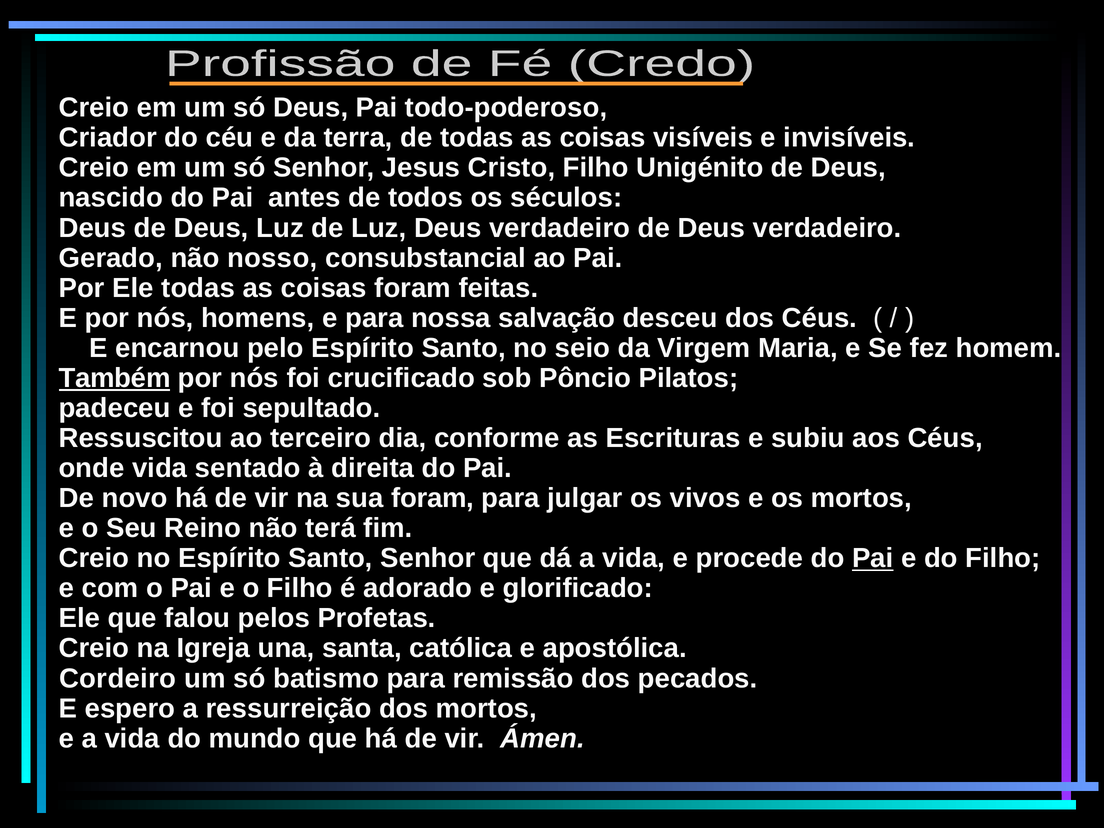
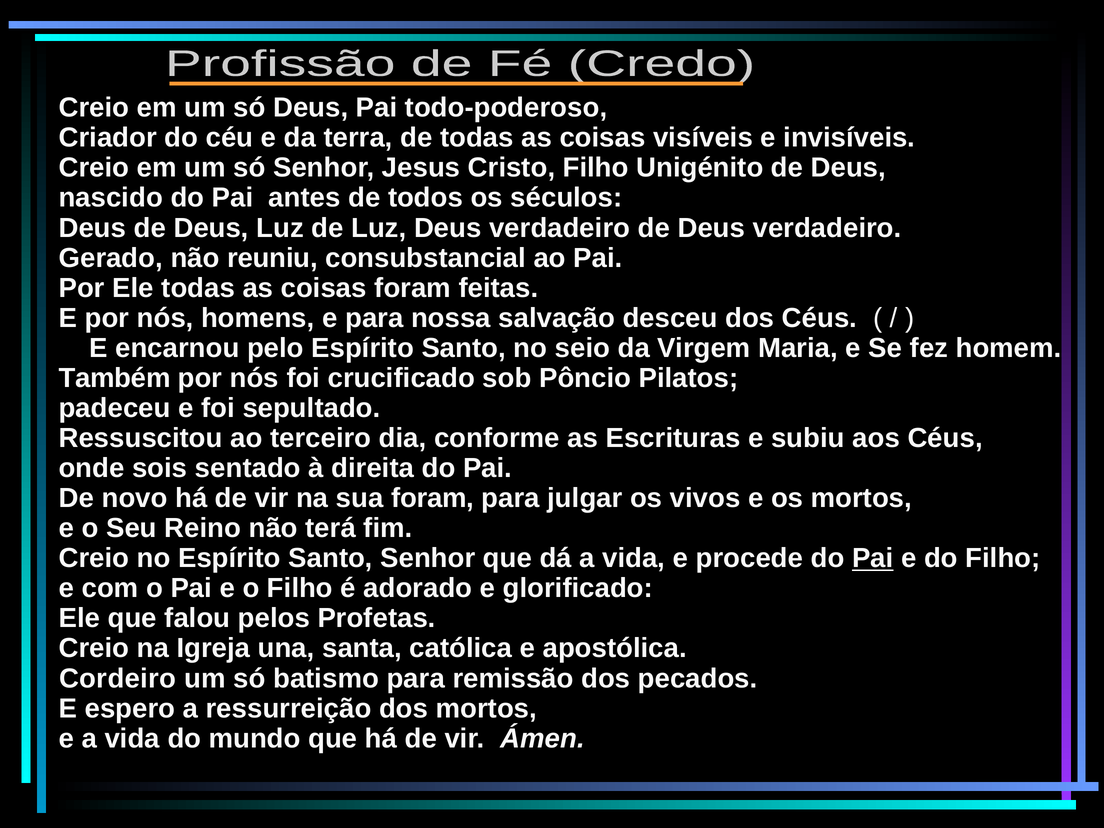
nosso: nosso -> reuniu
Também underline: present -> none
onde vida: vida -> sois
